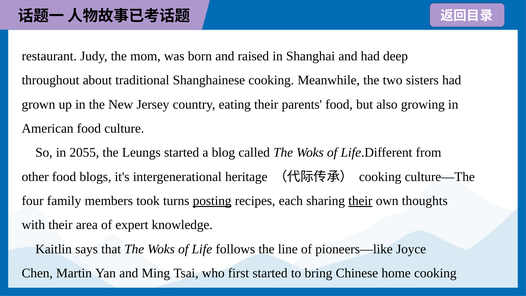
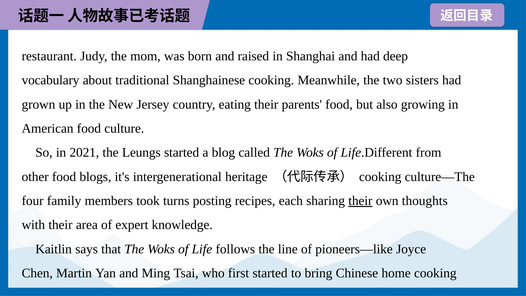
throughout: throughout -> vocabulary
2055: 2055 -> 2021
posting underline: present -> none
